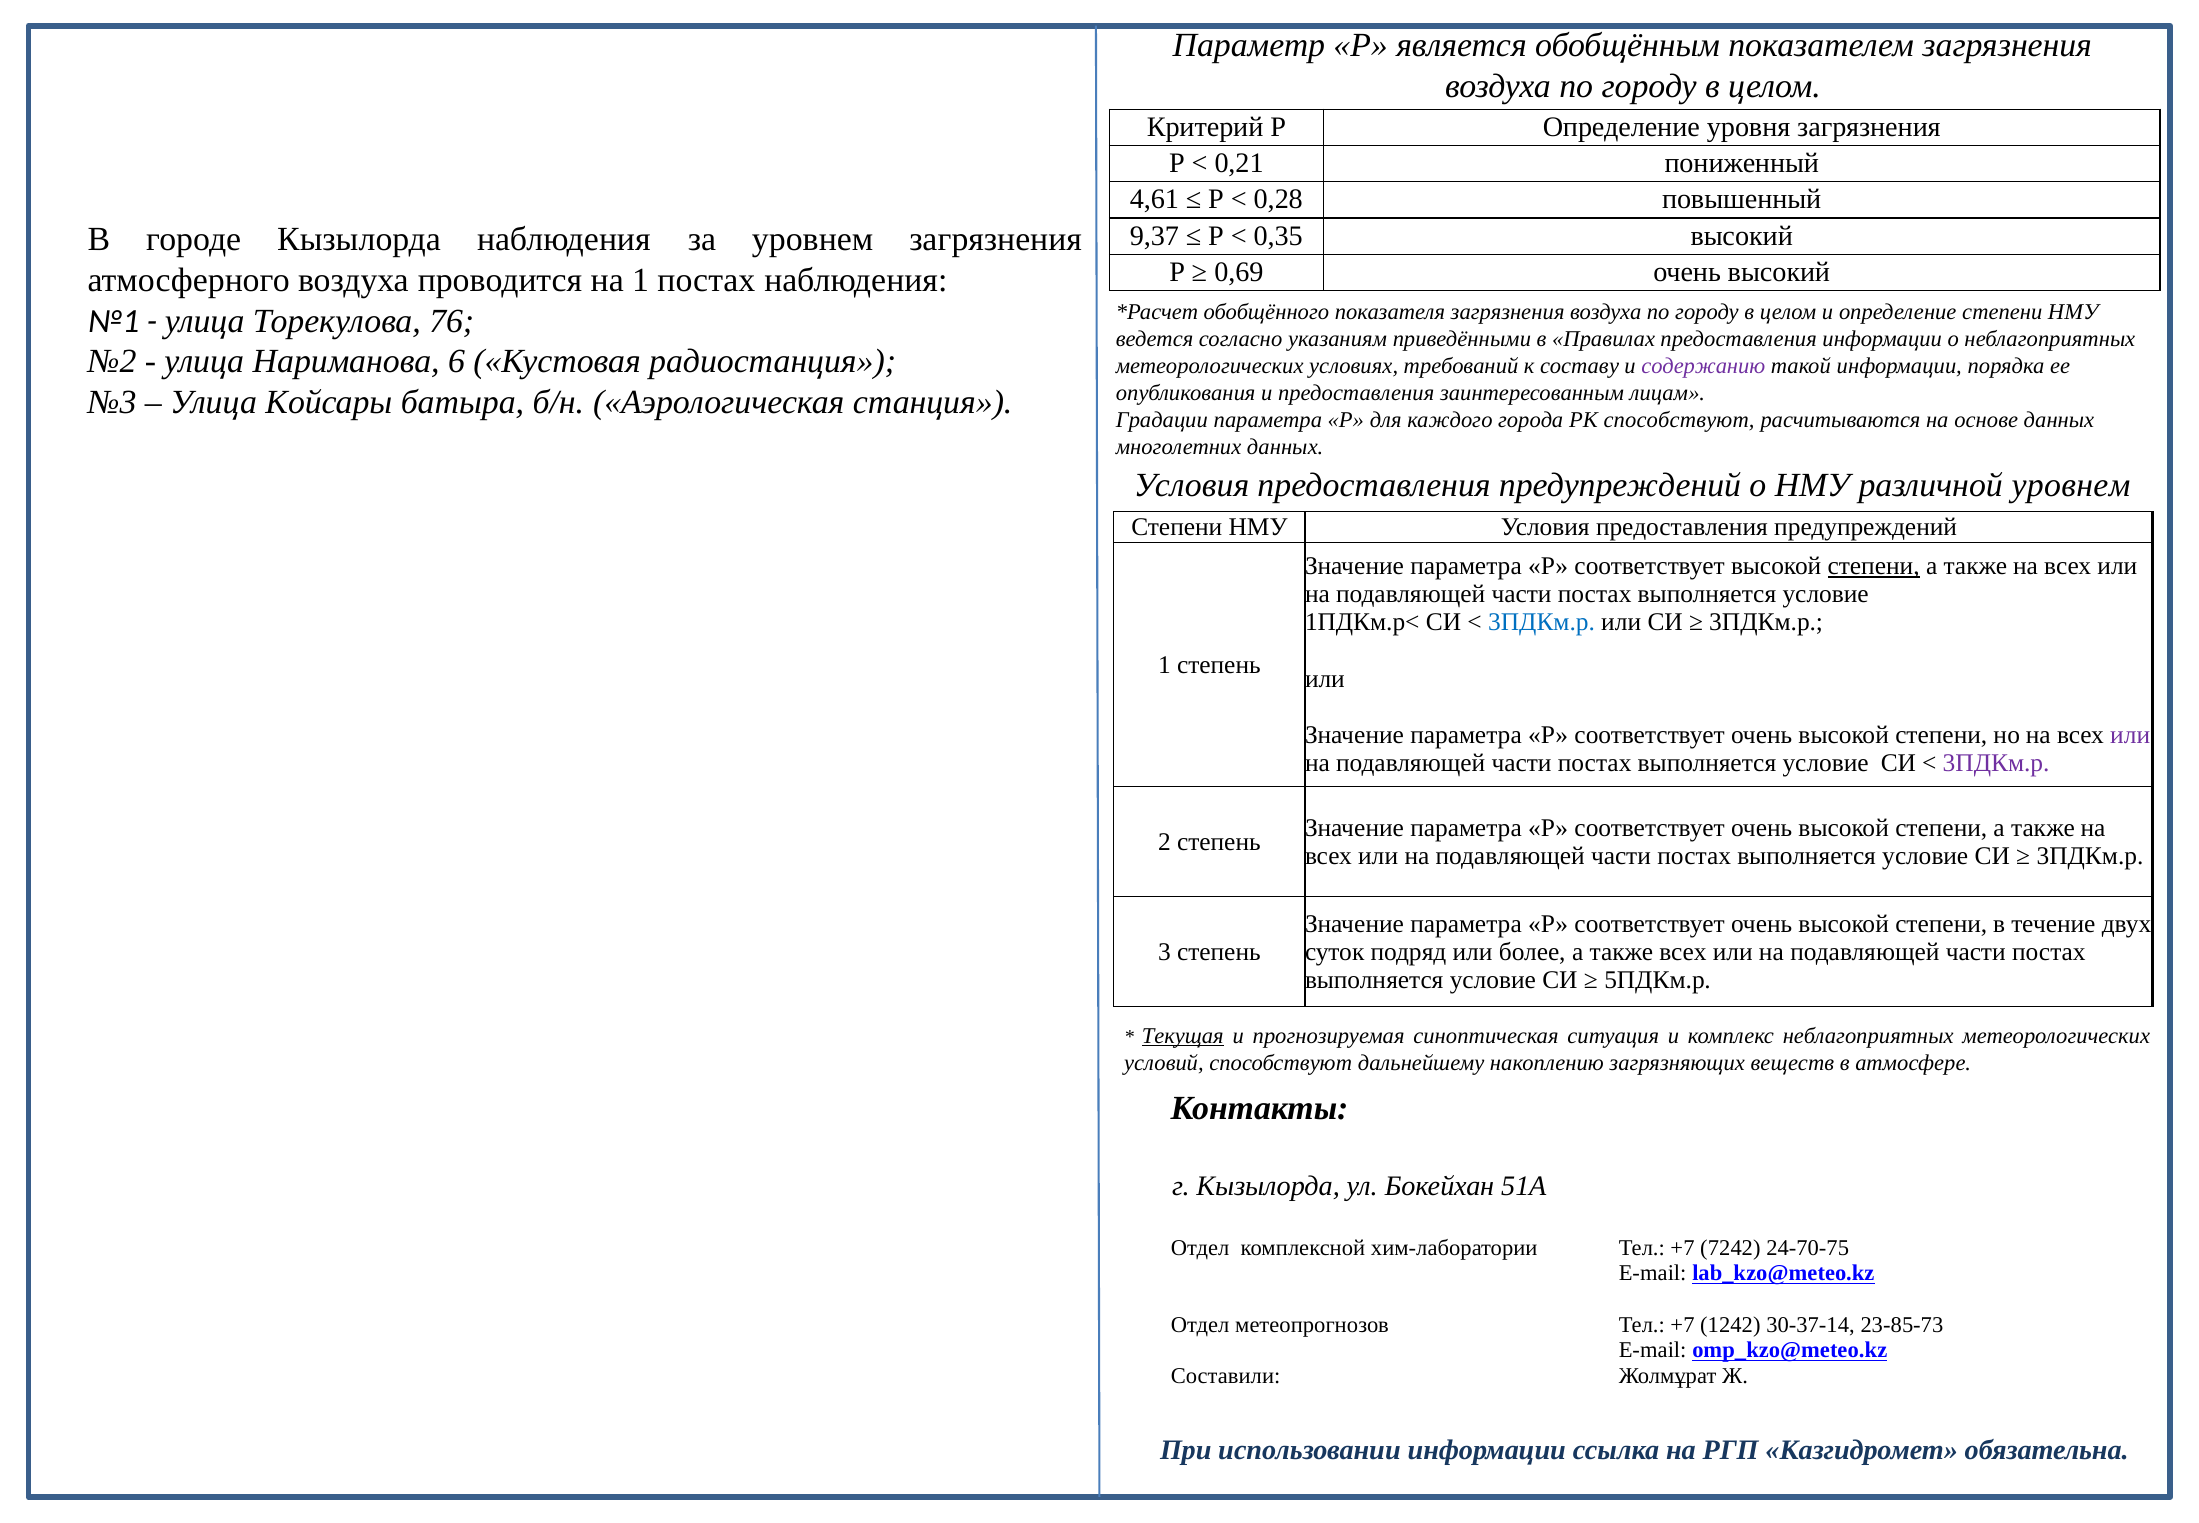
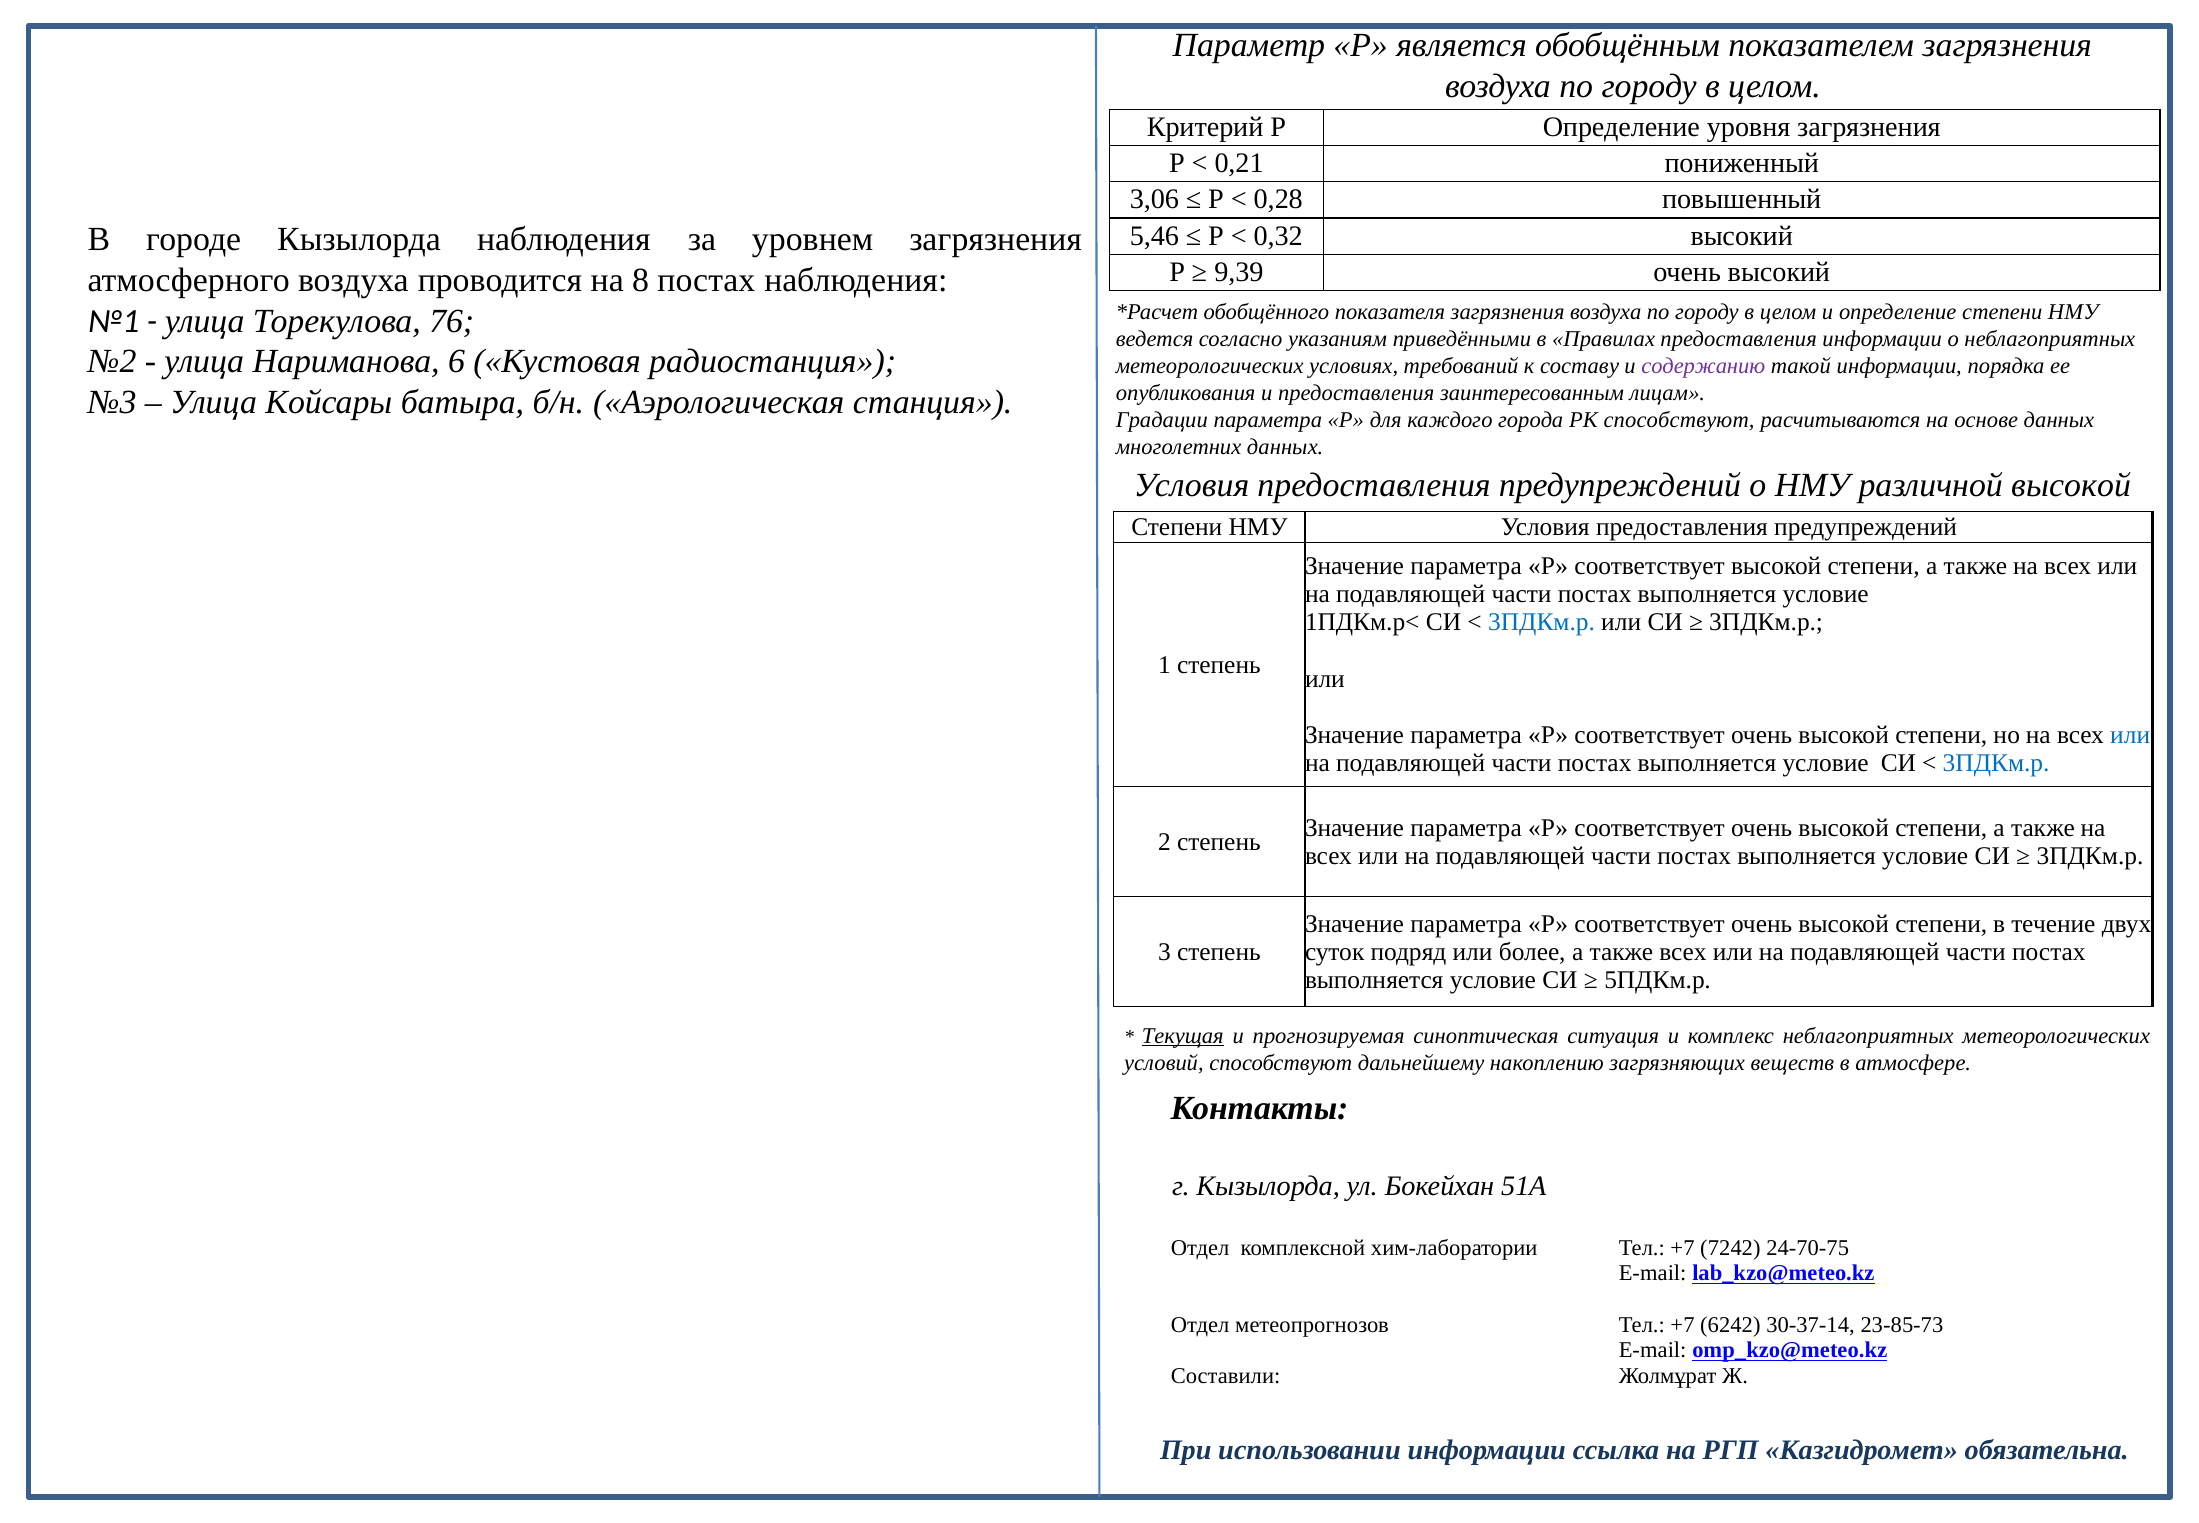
4,61: 4,61 -> 3,06
9,37: 9,37 -> 5,46
0,35: 0,35 -> 0,32
0,69: 0,69 -> 9,39
на 1: 1 -> 8
различной уровнем: уровнем -> высокой
степени at (1874, 566) underline: present -> none
или at (2130, 735) colour: purple -> blue
3ПДКм.р at (1996, 763) colour: purple -> blue
1242: 1242 -> 6242
